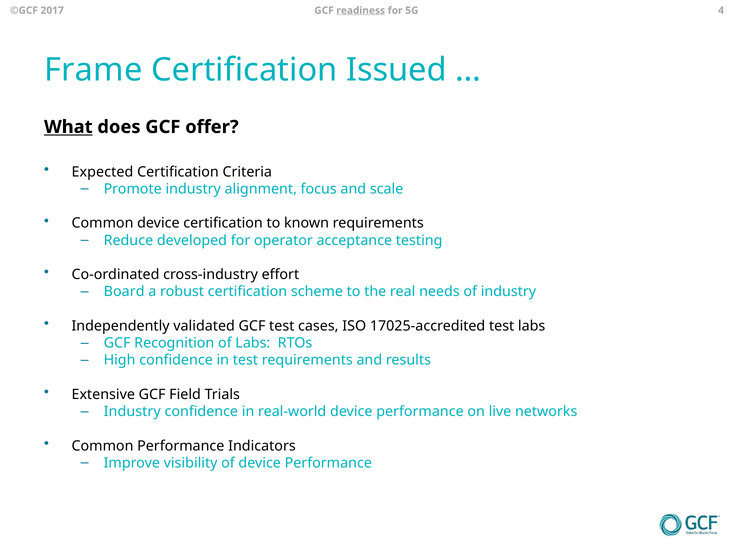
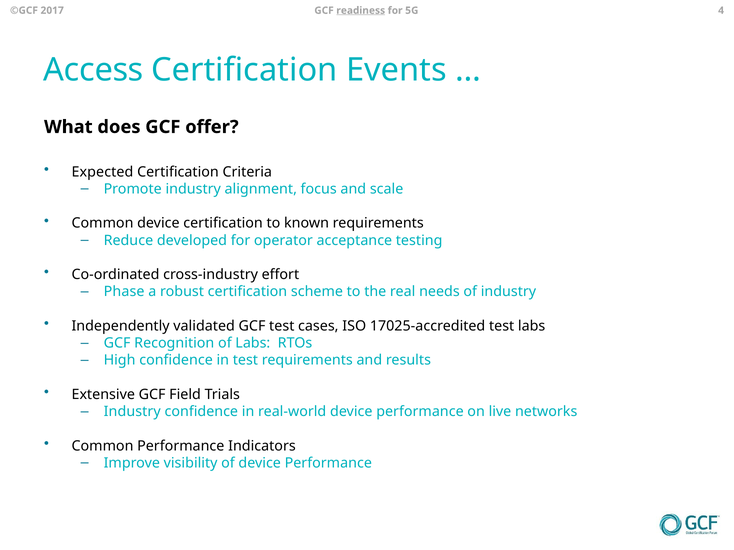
Frame: Frame -> Access
Issued: Issued -> Events
What underline: present -> none
Board: Board -> Phase
